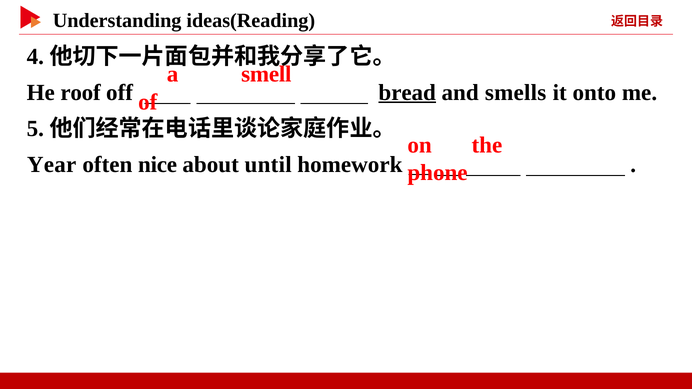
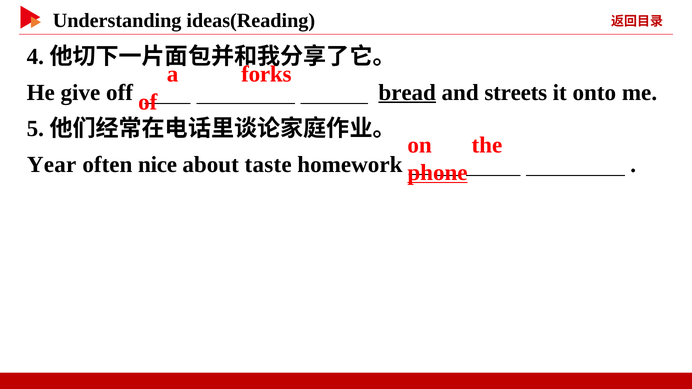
smell: smell -> forks
roof: roof -> give
smells: smells -> streets
until: until -> taste
phone underline: none -> present
